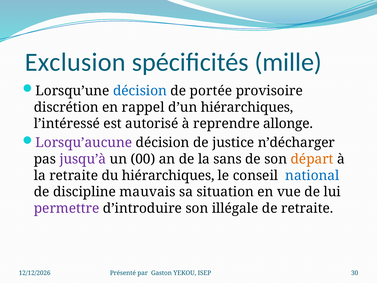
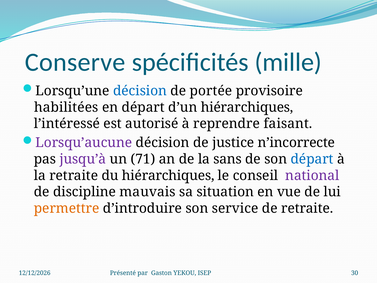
Exclusion: Exclusion -> Conserve
discrétion: discrétion -> habilitées
en rappel: rappel -> départ
allonge: allonge -> faisant
n’décharger: n’décharger -> n’incorrecte
00: 00 -> 71
départ at (312, 159) colour: orange -> blue
national colour: blue -> purple
permettre colour: purple -> orange
illégale: illégale -> service
